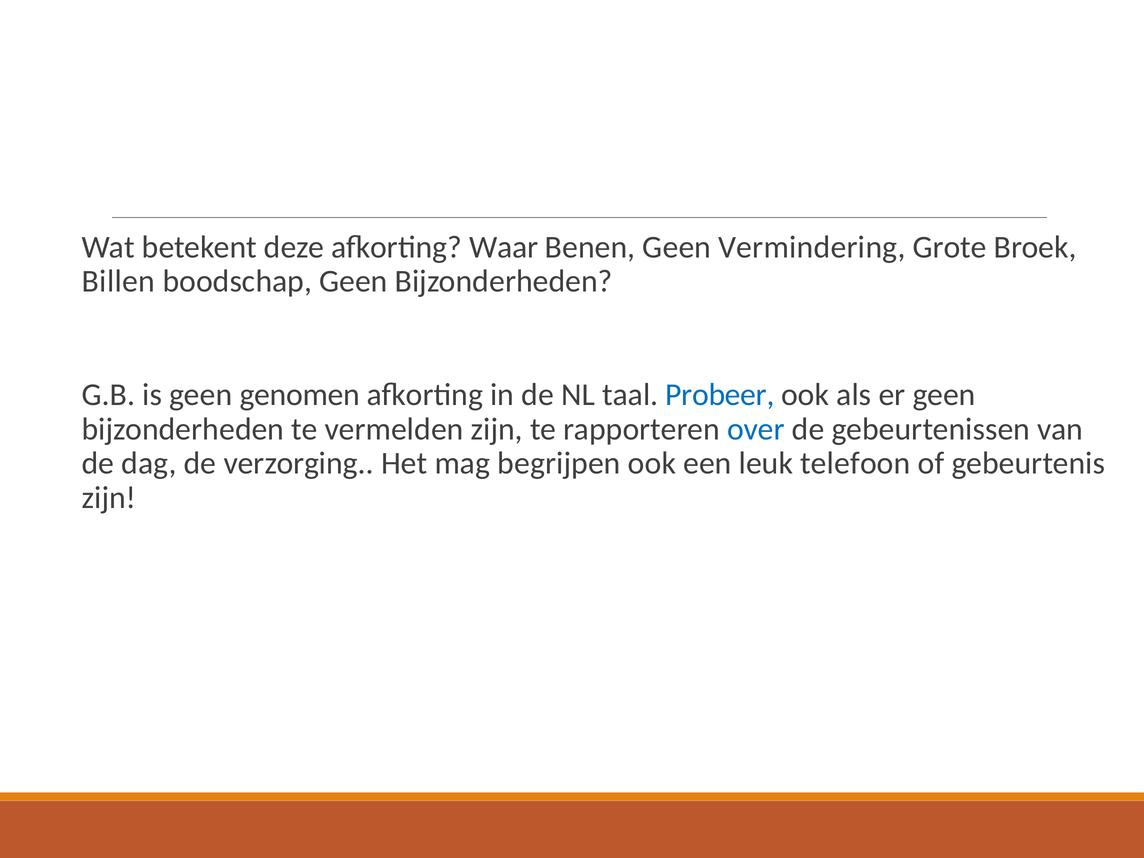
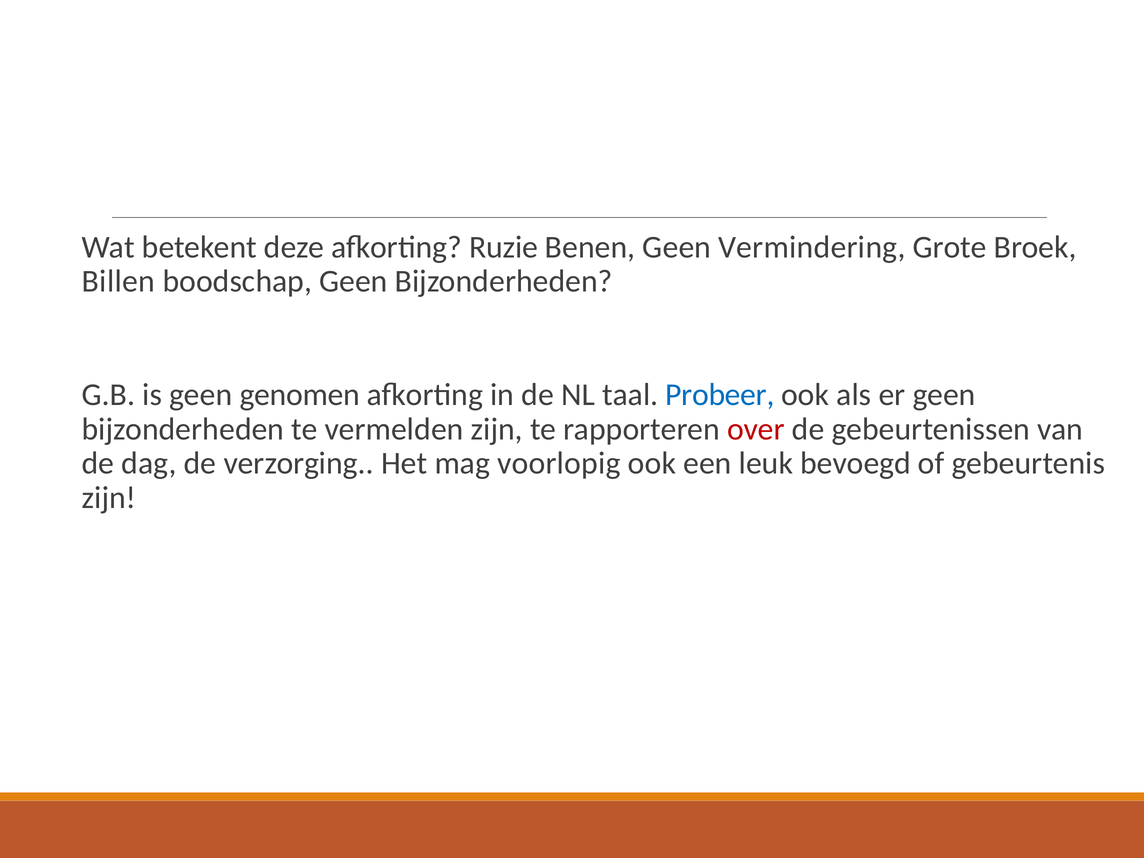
Waar: Waar -> Ruzie
over colour: blue -> red
begrijpen: begrijpen -> voorlopig
telefoon: telefoon -> bevoegd
